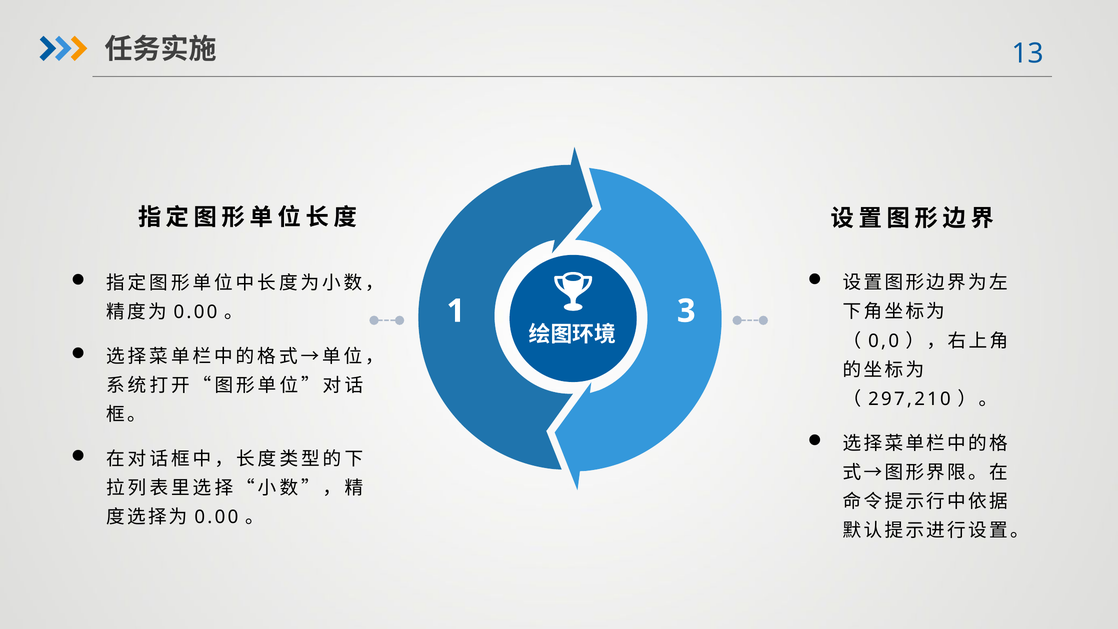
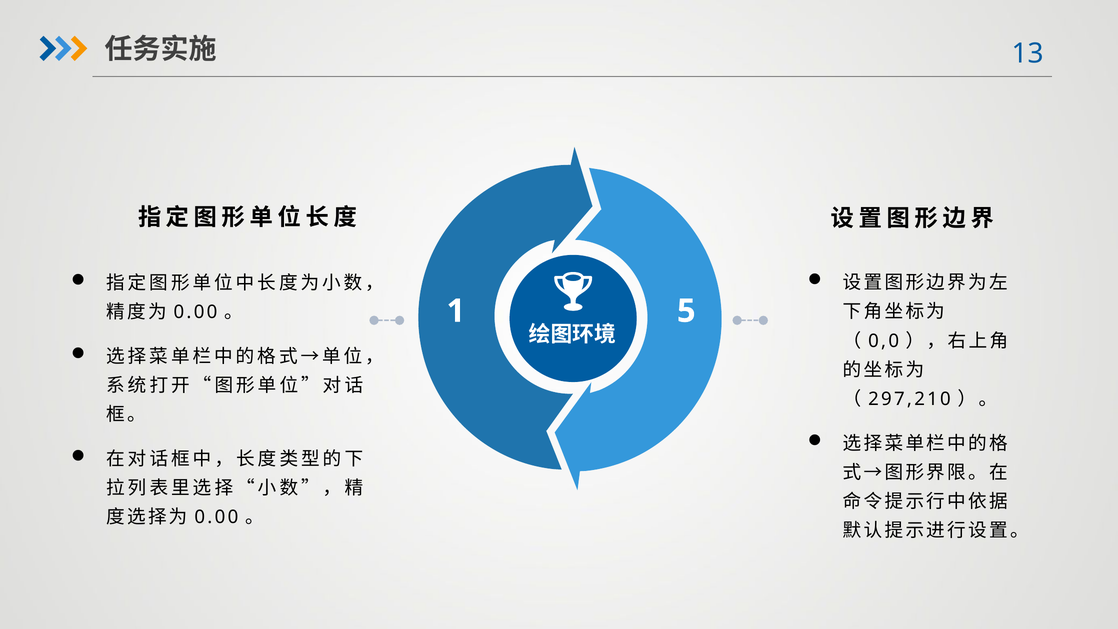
3: 3 -> 5
